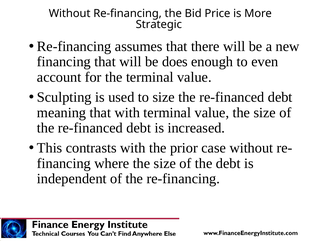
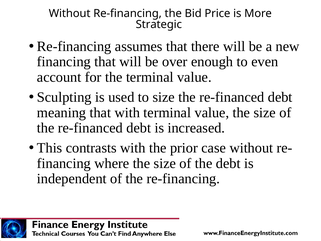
does: does -> over
